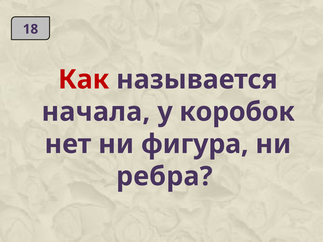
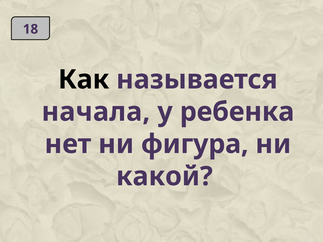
Как colour: red -> black
коробок: коробок -> ребенка
ребра: ребра -> какой
